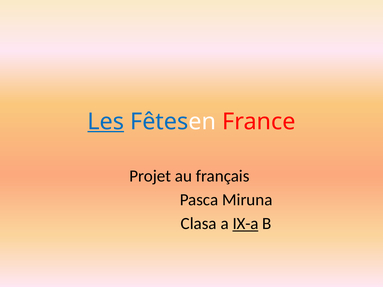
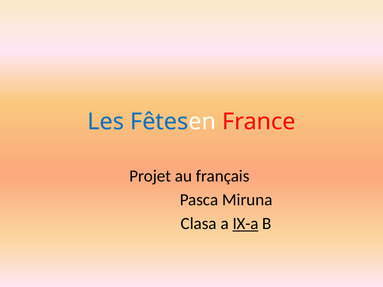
Les underline: present -> none
